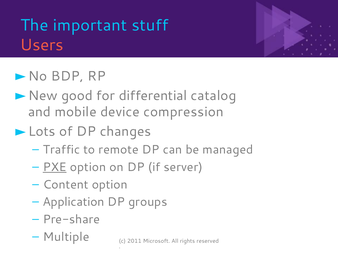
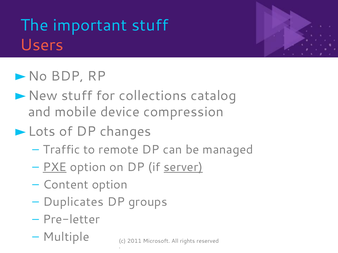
good at (77, 96): good -> stuff
differential: differential -> collections
server underline: none -> present
Application: Application -> Duplicates
Pre-share: Pre-share -> Pre-letter
